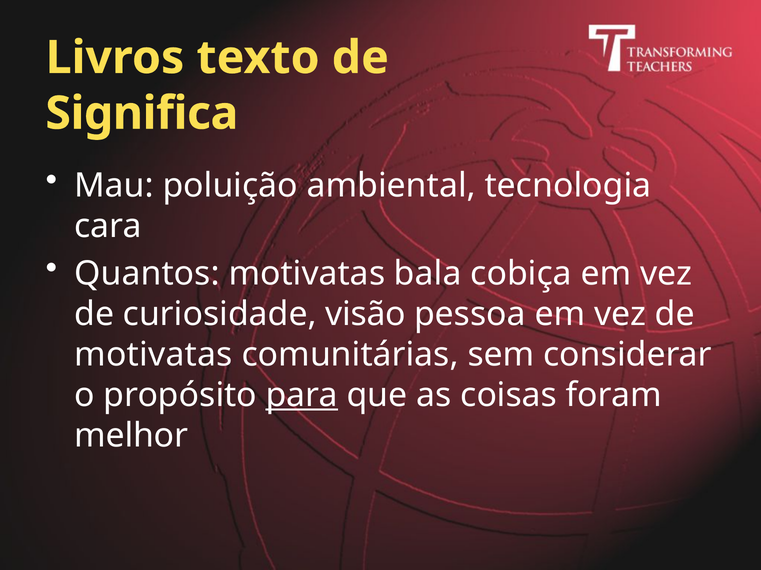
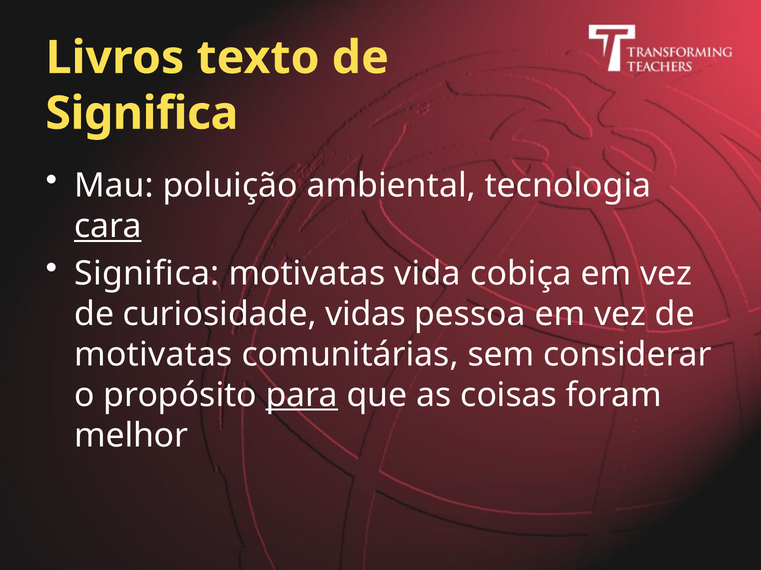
cara underline: none -> present
Quantos at (147, 274): Quantos -> Significa
bala: bala -> vida
visão: visão -> vidas
